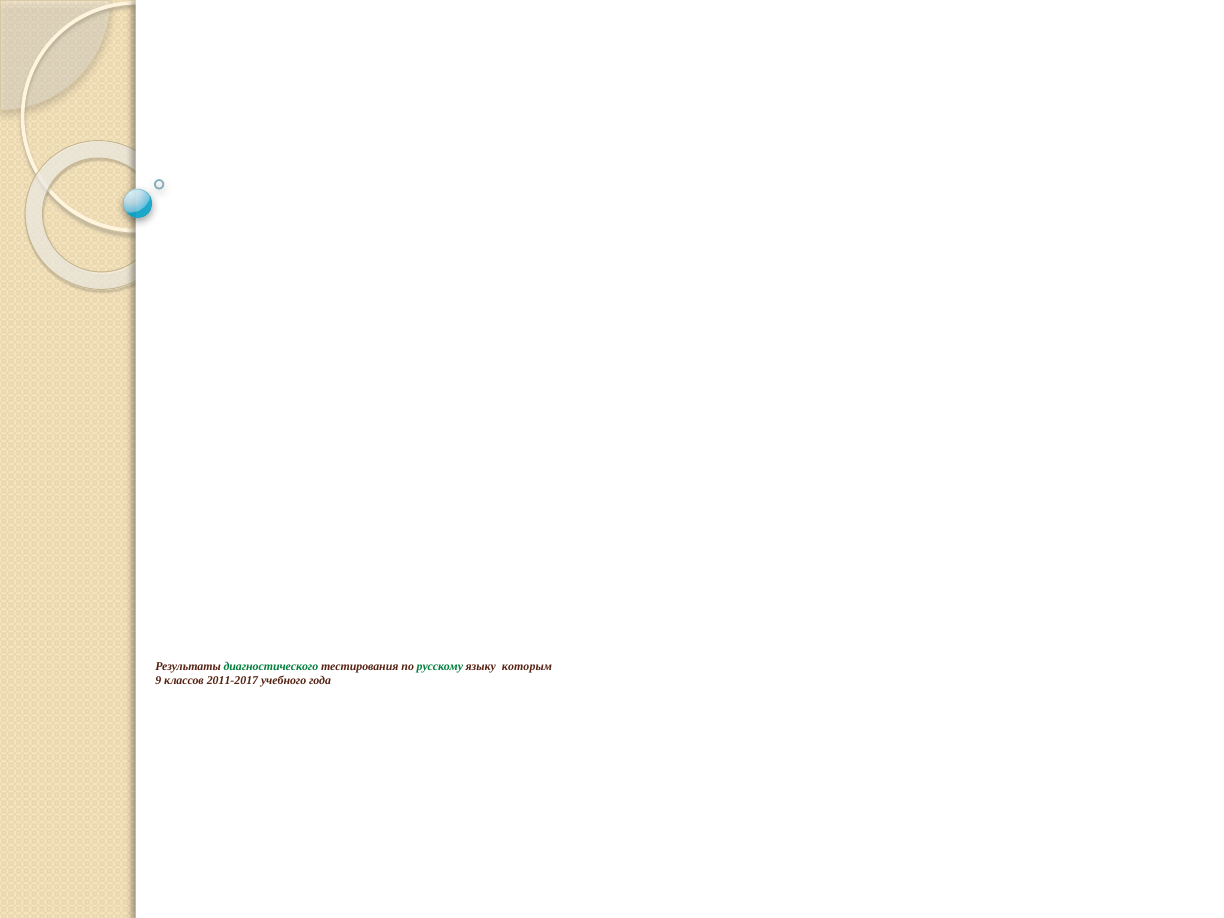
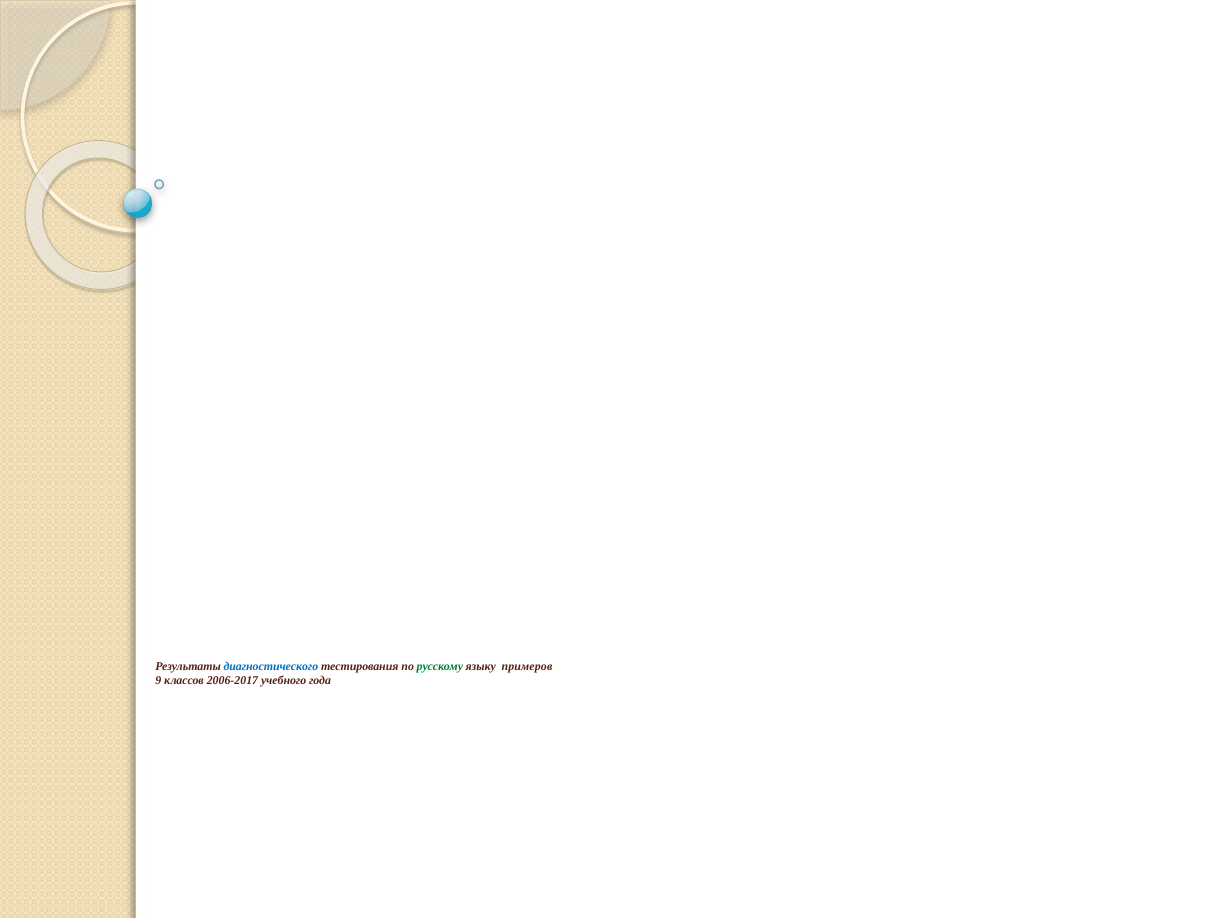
диагностического colour: green -> blue
которым: которым -> примеров
2011-2017: 2011-2017 -> 2006-2017
